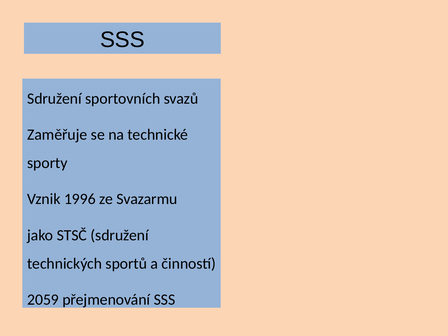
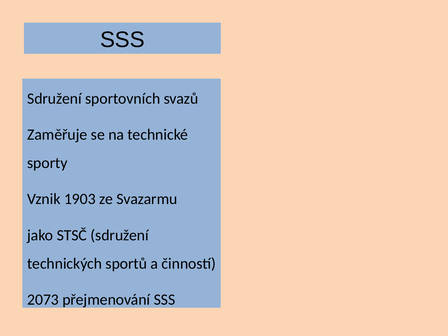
1996: 1996 -> 1903
2059: 2059 -> 2073
